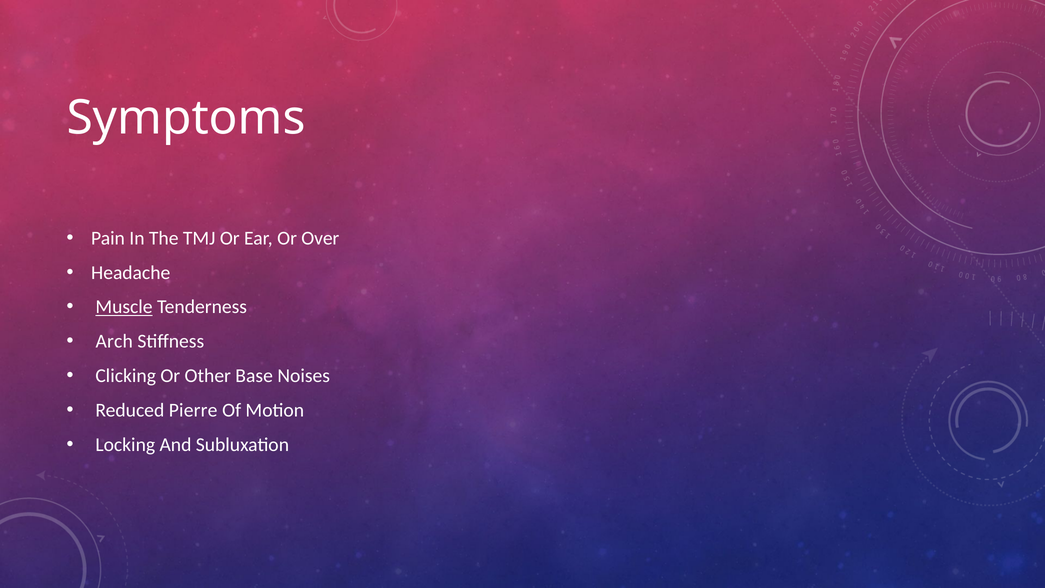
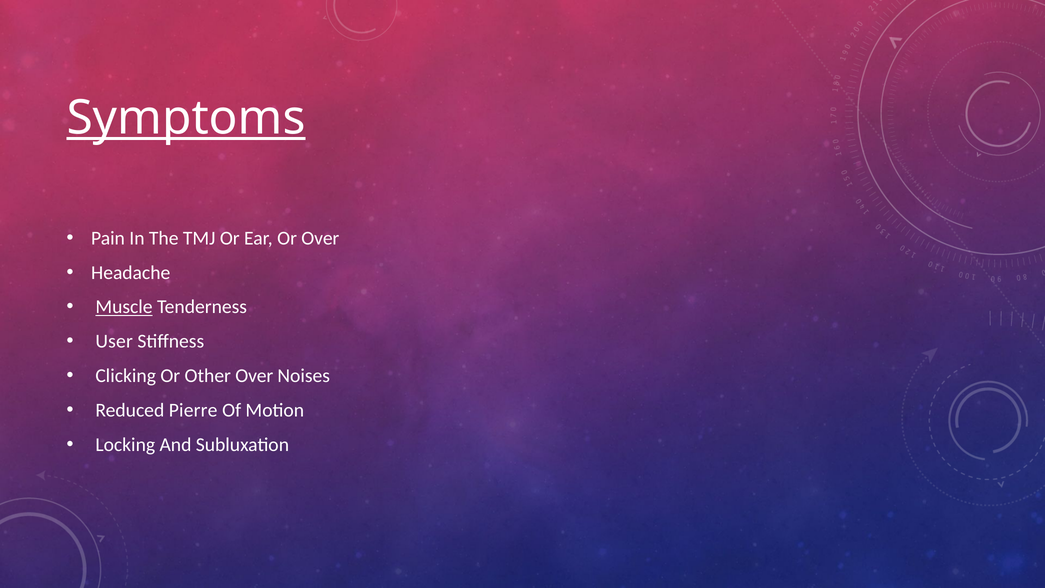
Symptoms underline: none -> present
Arch: Arch -> User
Other Base: Base -> Over
